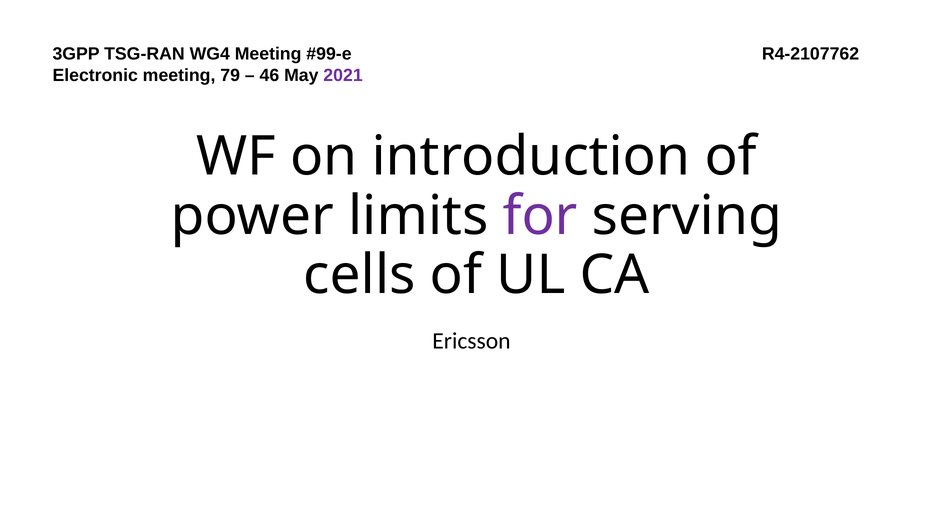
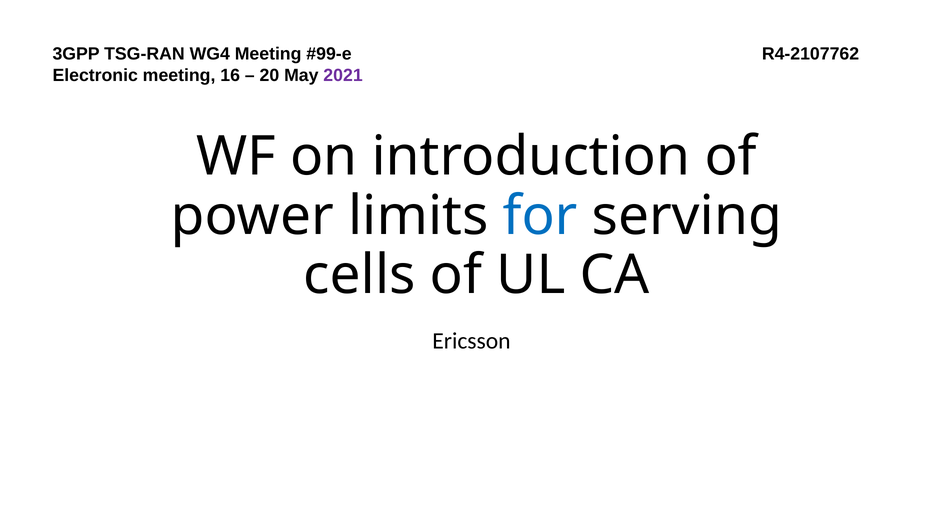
79: 79 -> 16
46: 46 -> 20
for colour: purple -> blue
